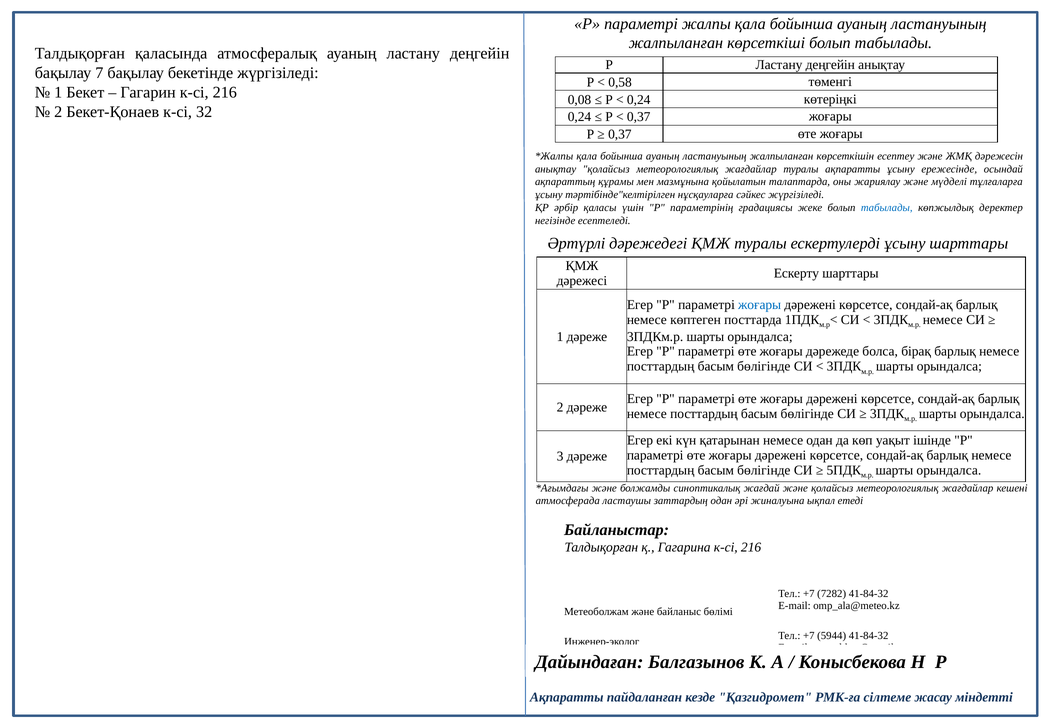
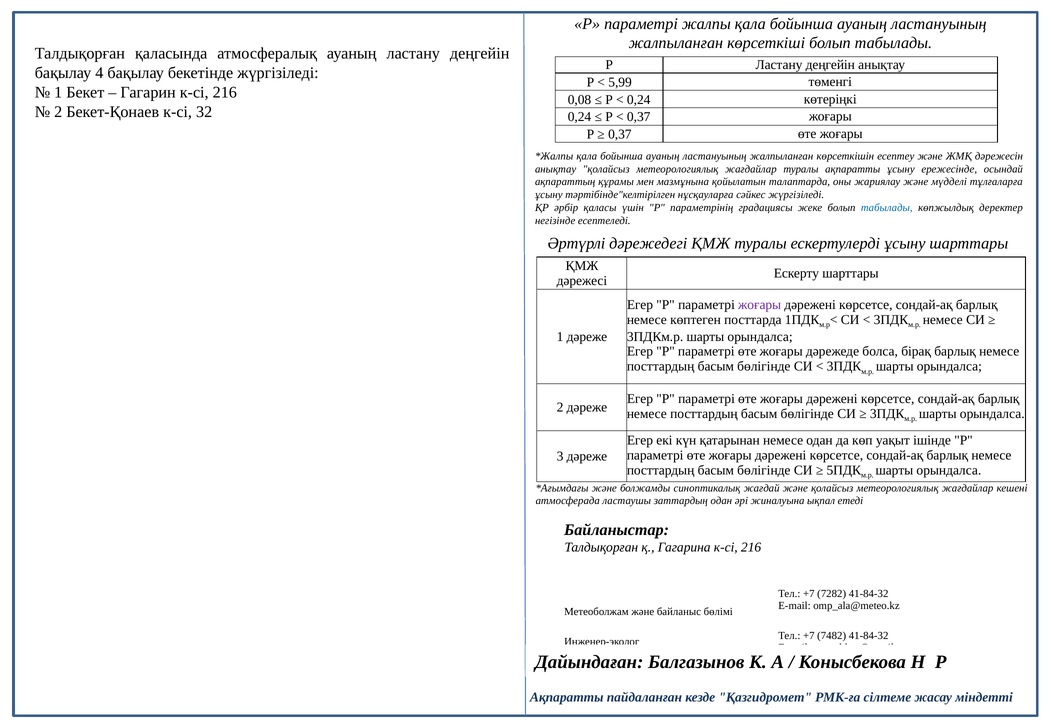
7: 7 -> 4
0,58: 0,58 -> 5,99
жоғары at (760, 305) colour: blue -> purple
5944: 5944 -> 7482
